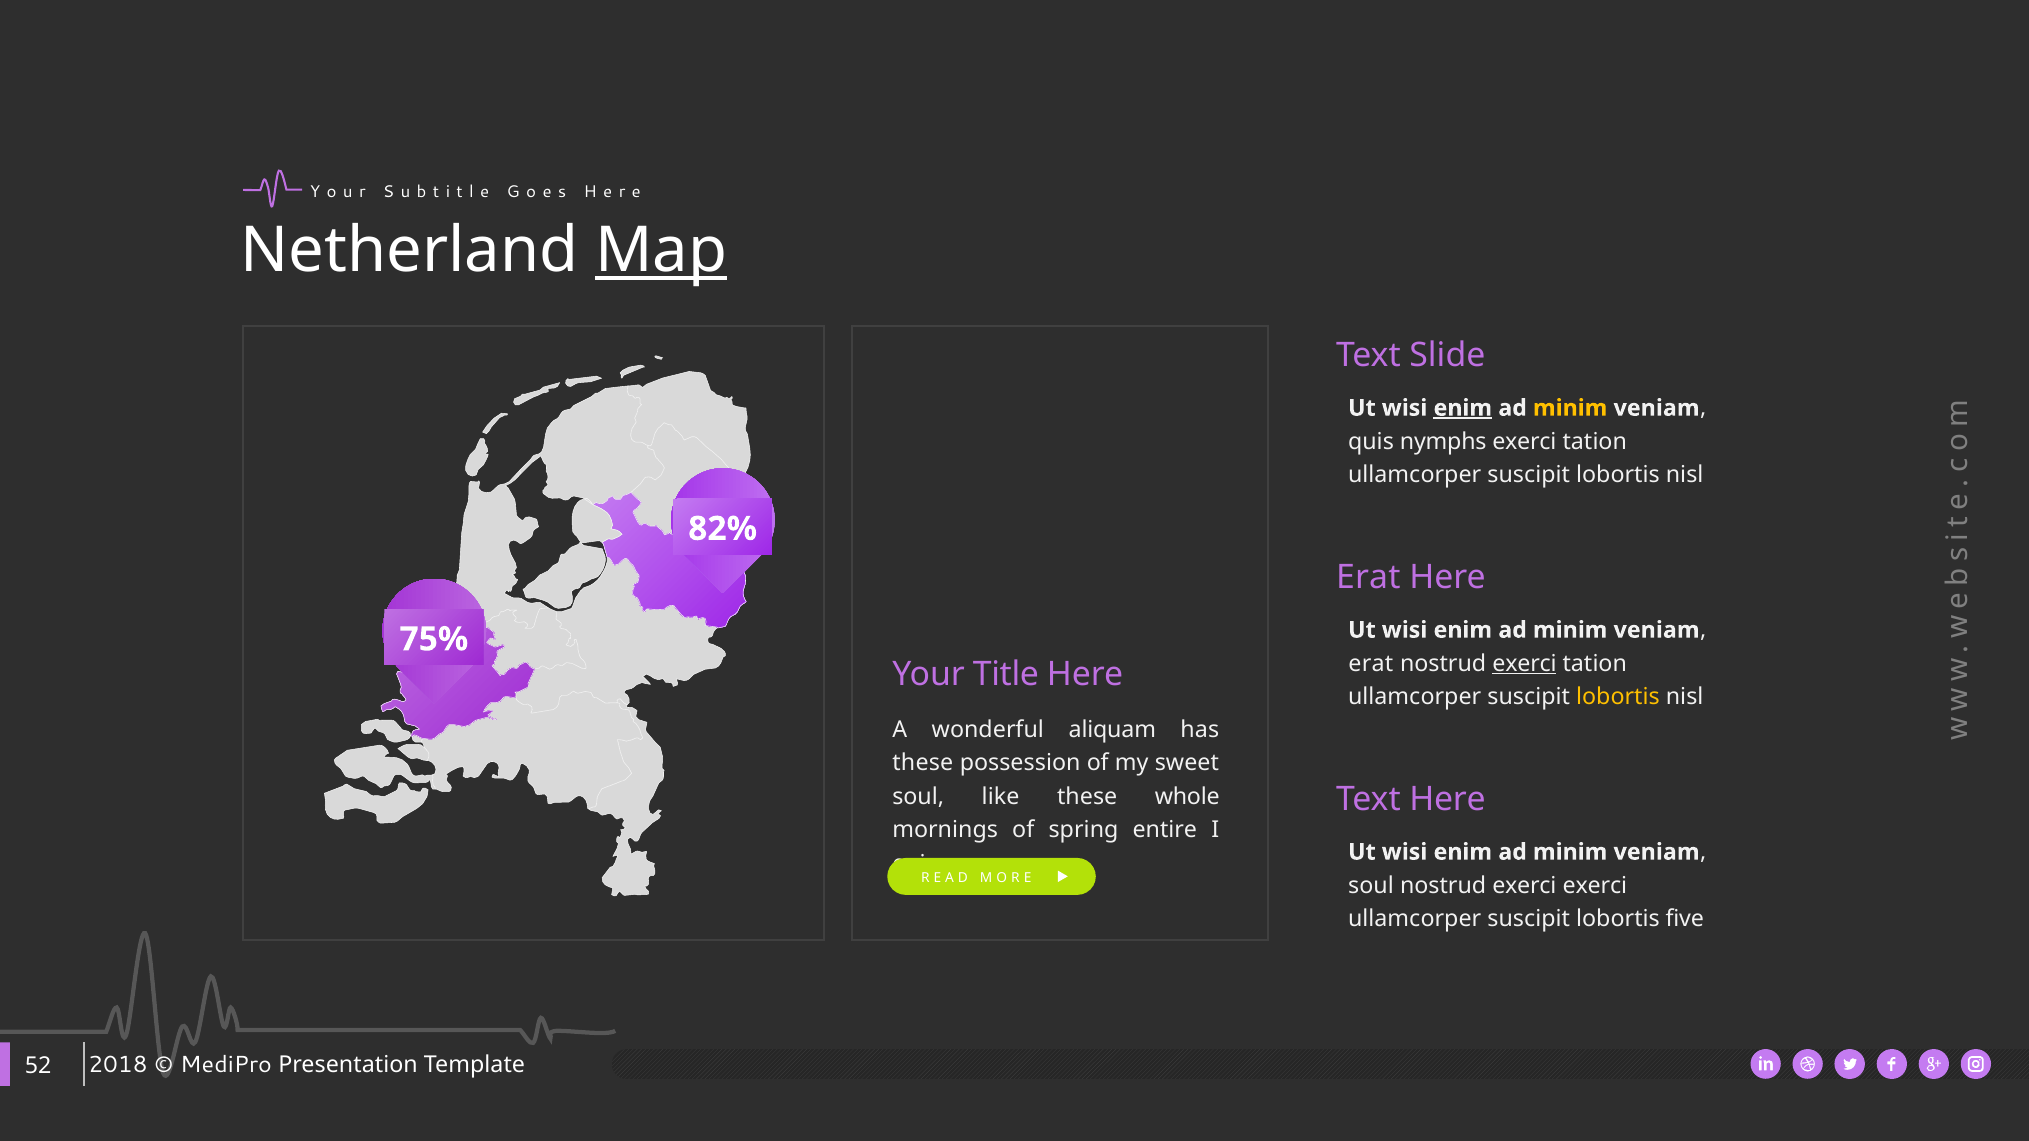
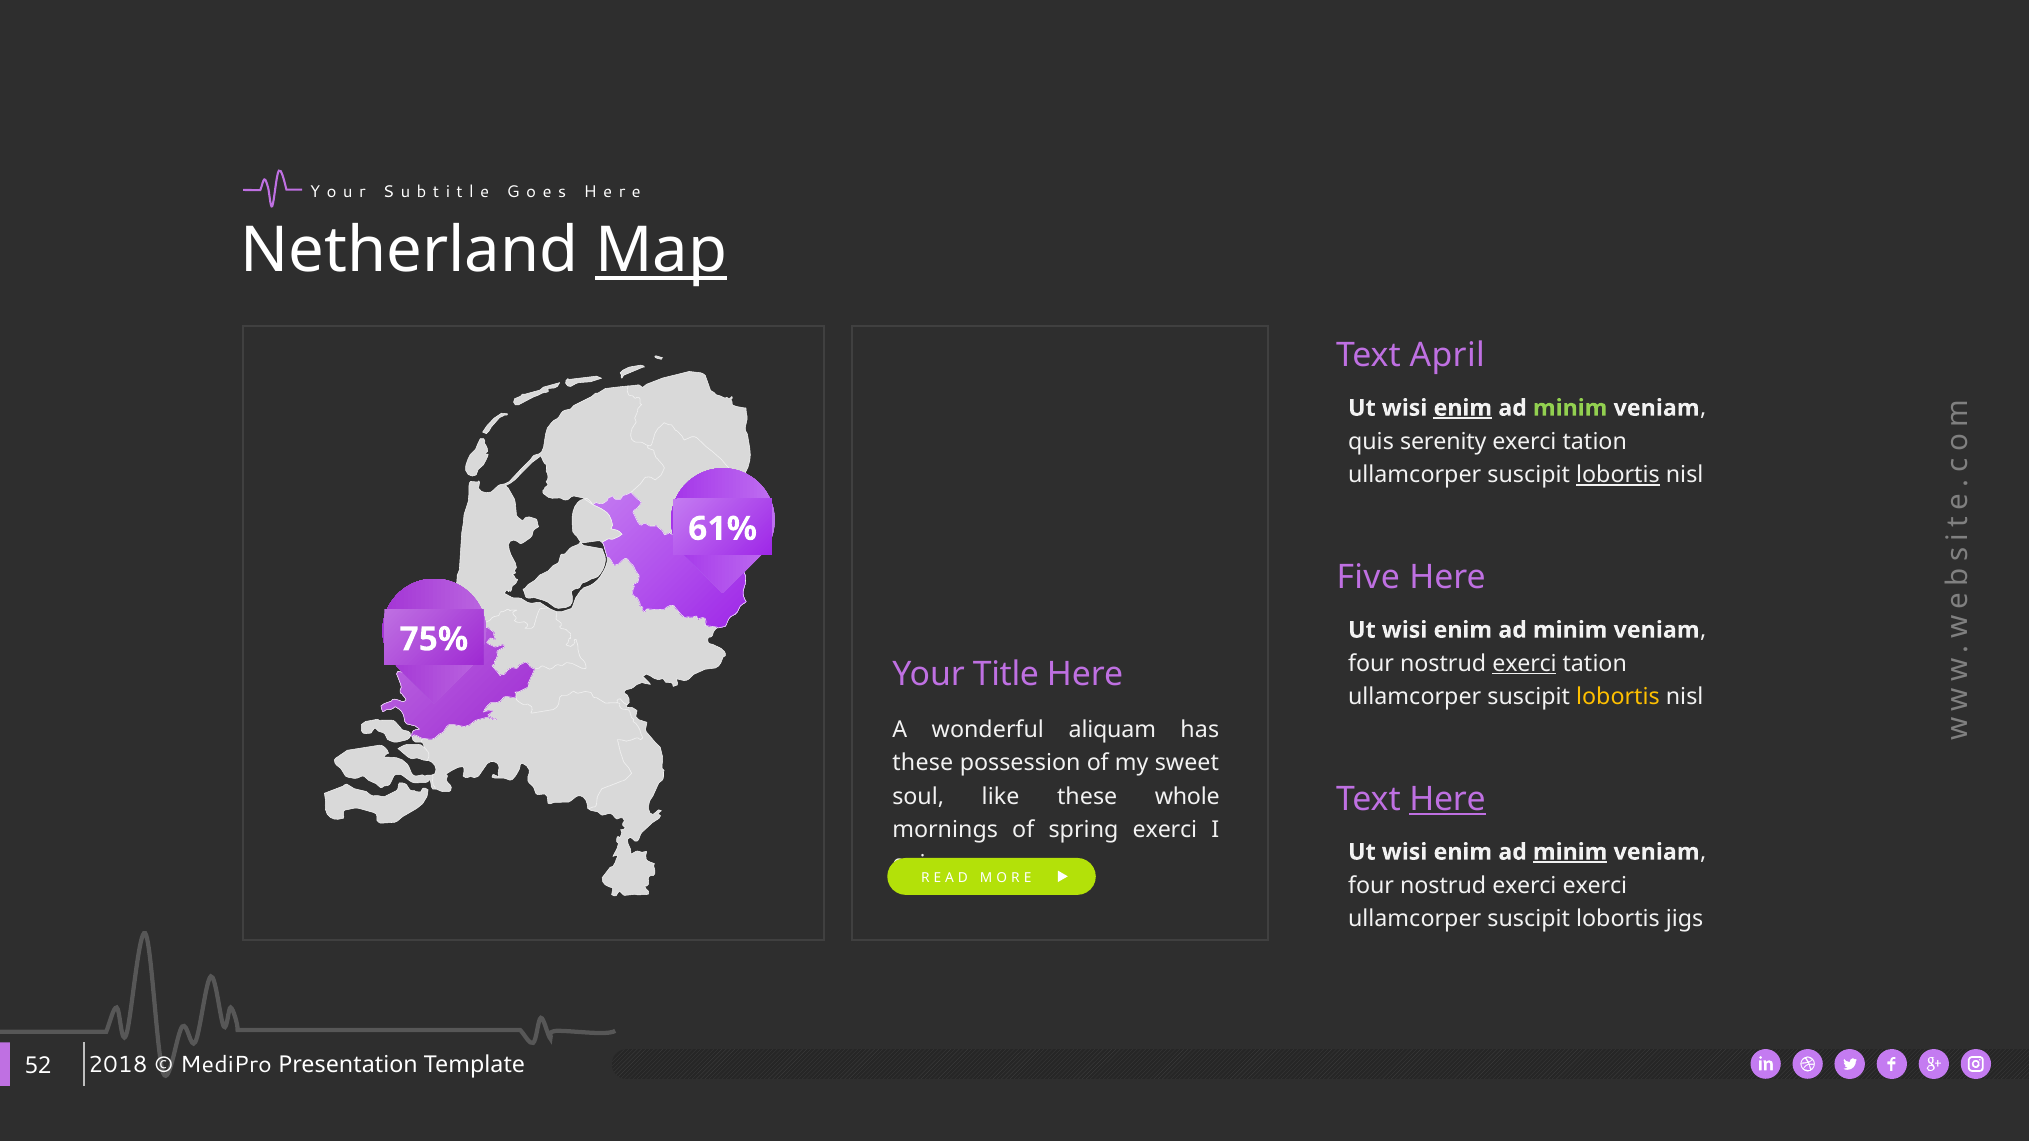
Slide: Slide -> April
minim at (1570, 408) colour: yellow -> light green
nymphs: nymphs -> serenity
lobortis at (1618, 475) underline: none -> present
82%: 82% -> 61%
Erat at (1368, 577): Erat -> Five
erat at (1371, 664): erat -> four
Here at (1448, 799) underline: none -> present
spring entire: entire -> exerci
minim at (1570, 852) underline: none -> present
soul at (1371, 886): soul -> four
five: five -> jigs
